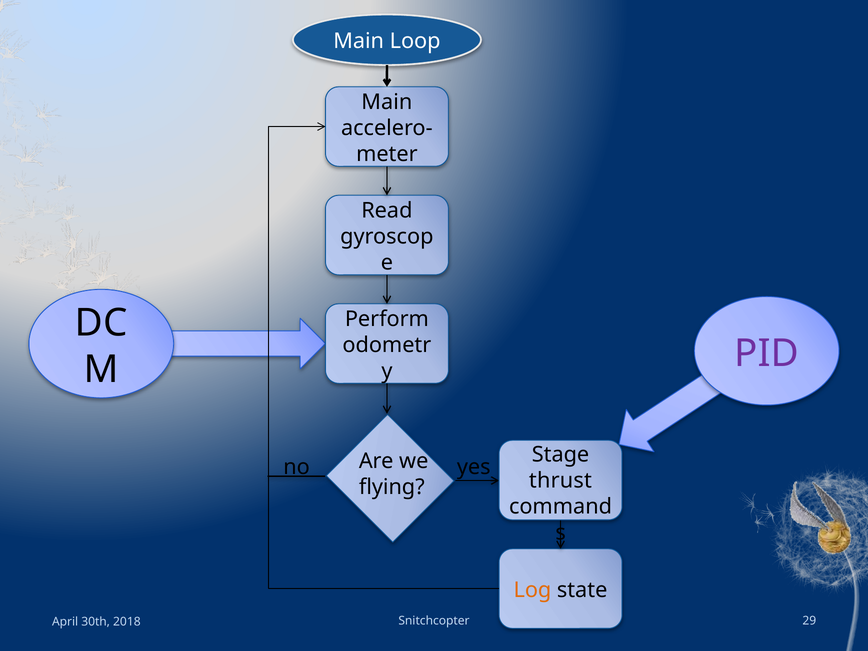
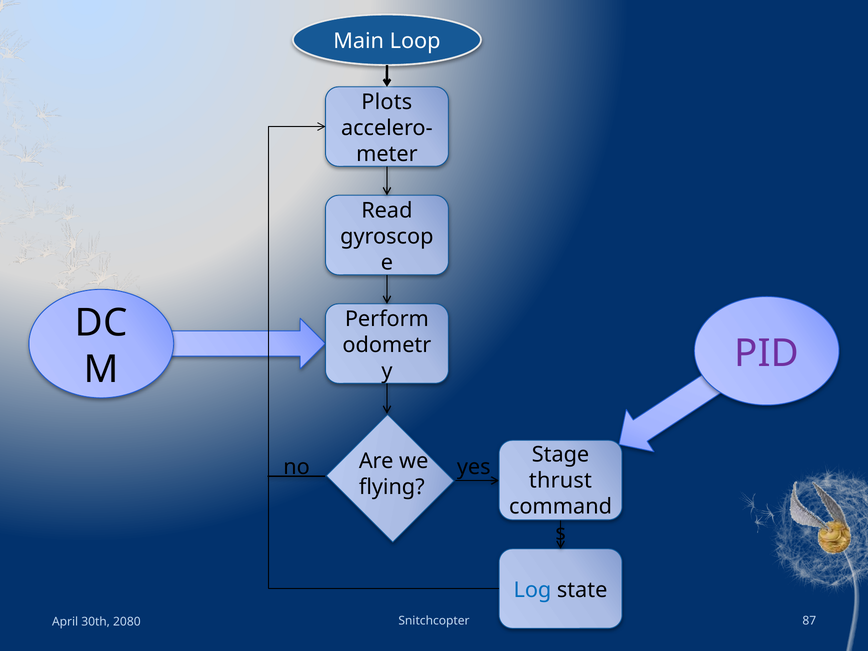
Main at (387, 102): Main -> Plots
Log colour: orange -> blue
29: 29 -> 87
2018: 2018 -> 2080
